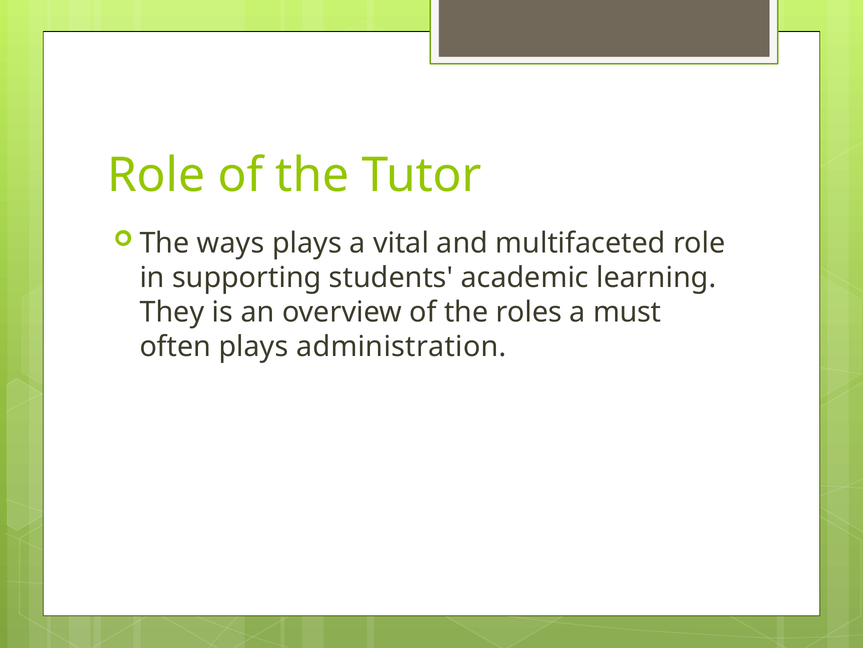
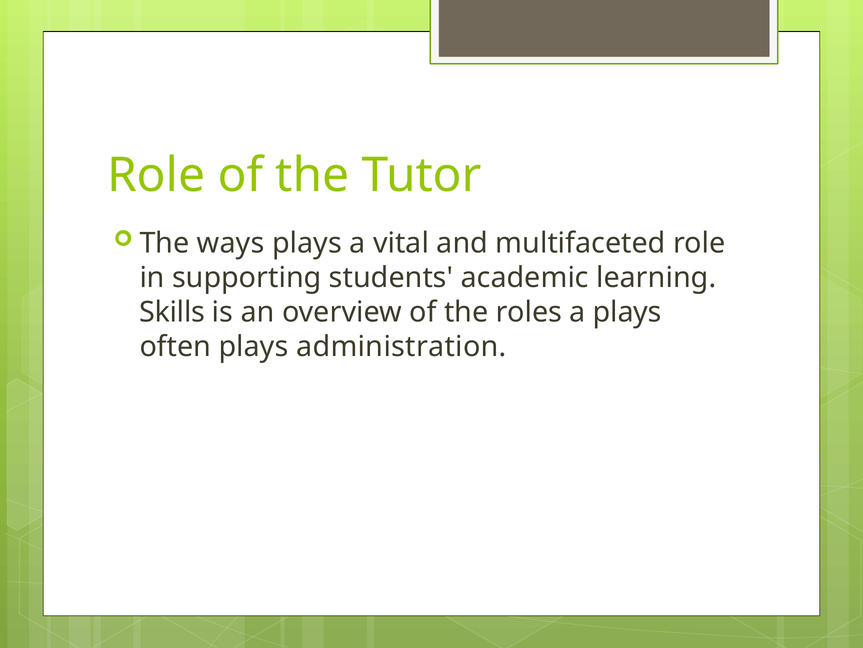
They: They -> Skills
a must: must -> plays
